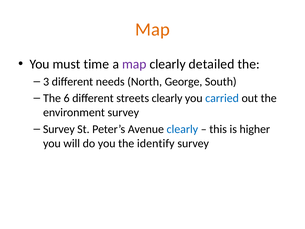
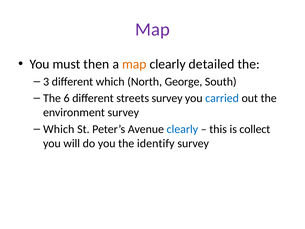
Map at (152, 30) colour: orange -> purple
time: time -> then
map at (134, 64) colour: purple -> orange
different needs: needs -> which
streets clearly: clearly -> survey
Survey at (59, 129): Survey -> Which
higher: higher -> collect
